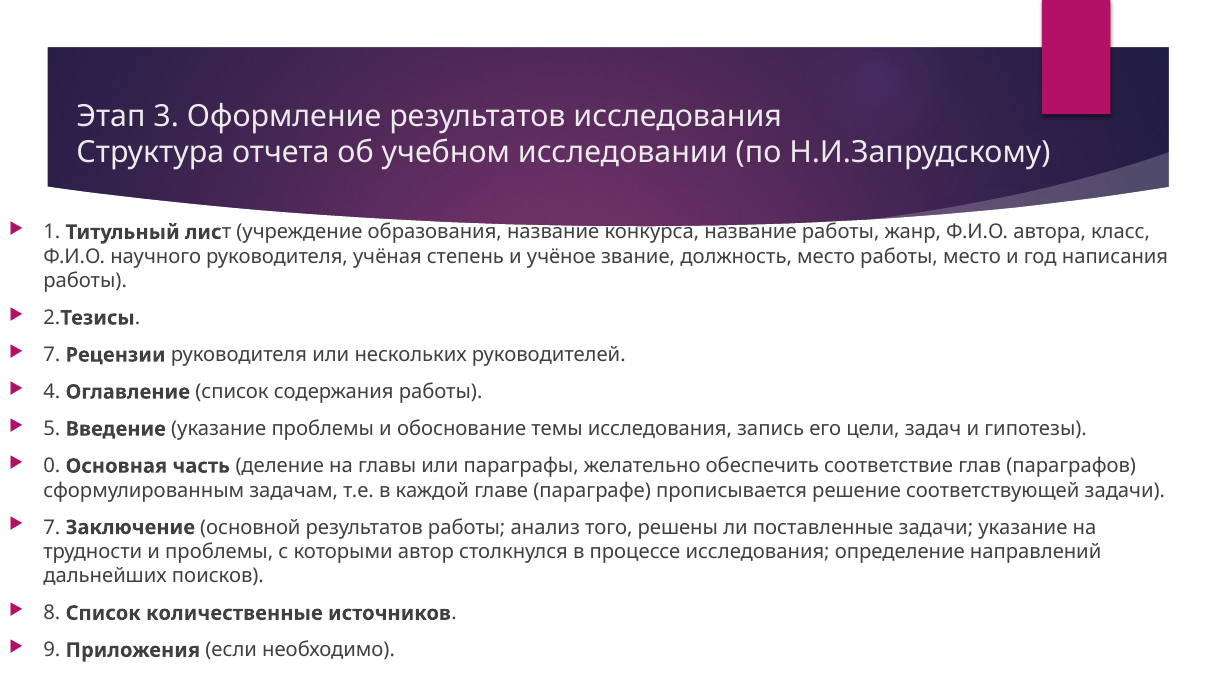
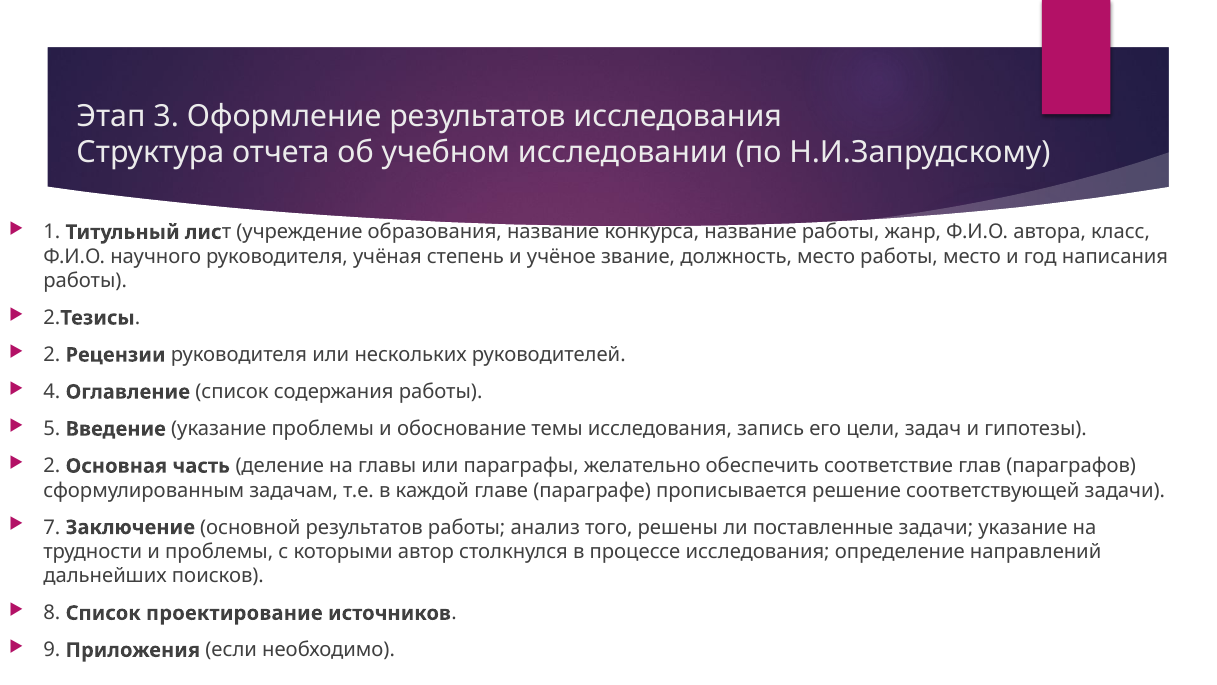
7 at (52, 355): 7 -> 2
0 at (52, 466): 0 -> 2
количественные: количественные -> проектирование
